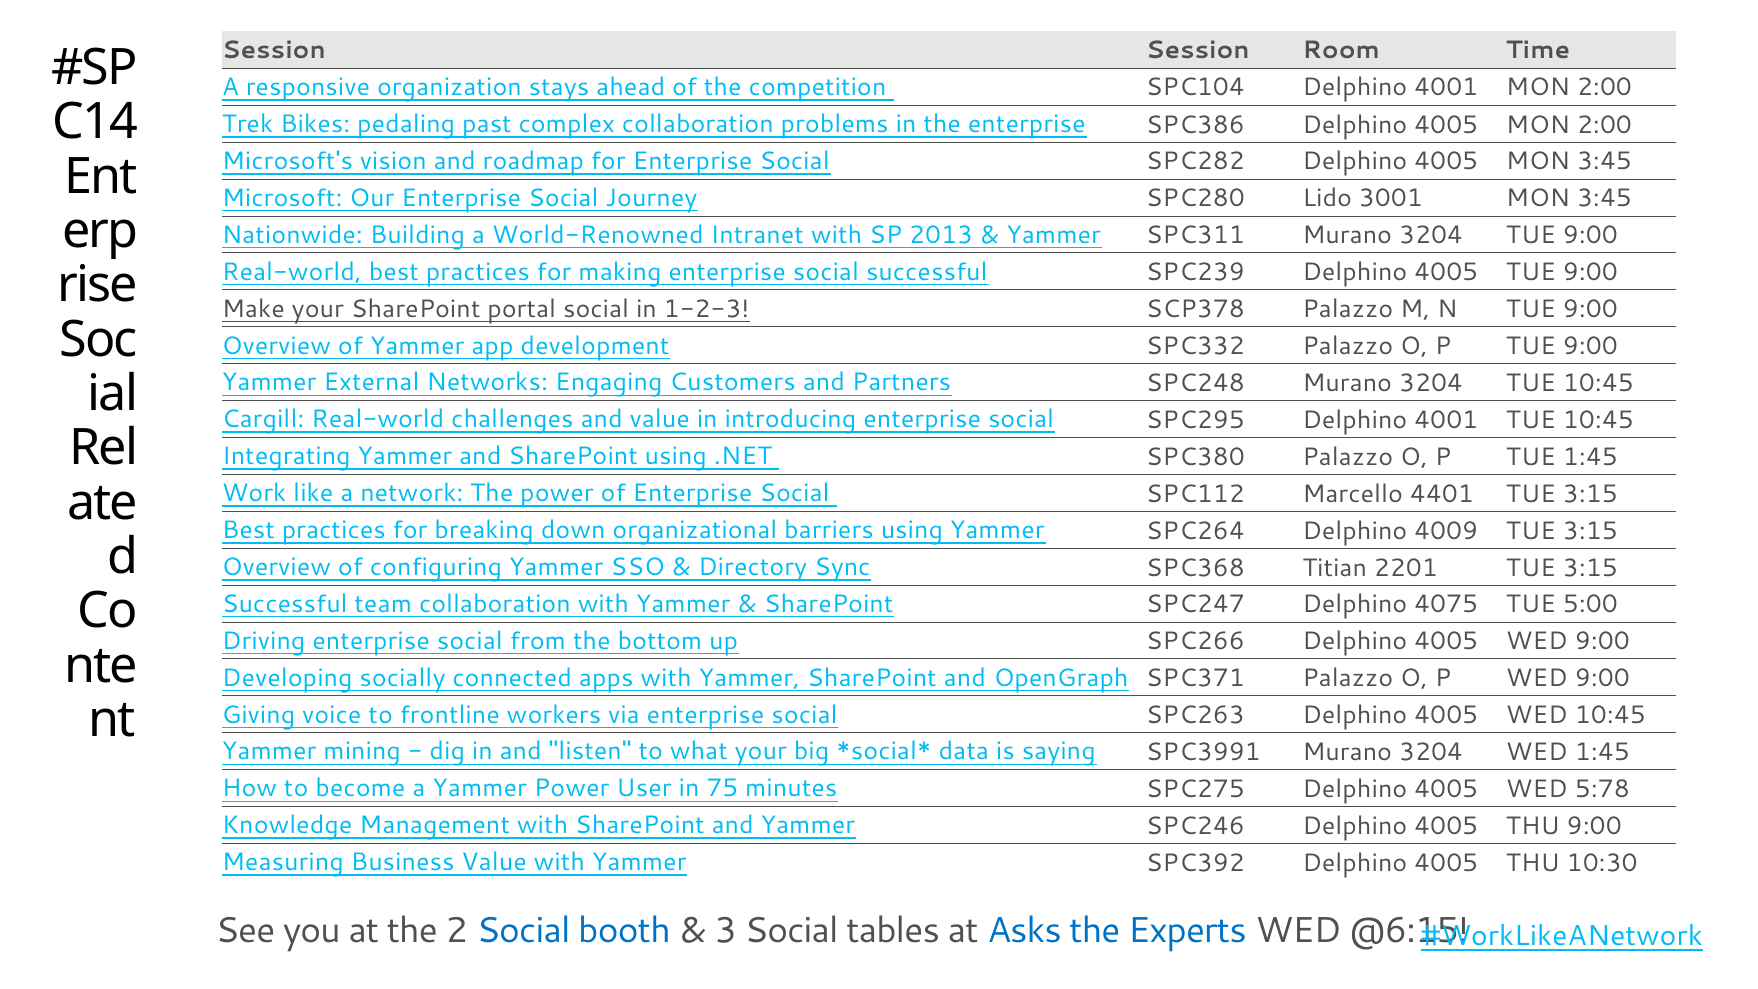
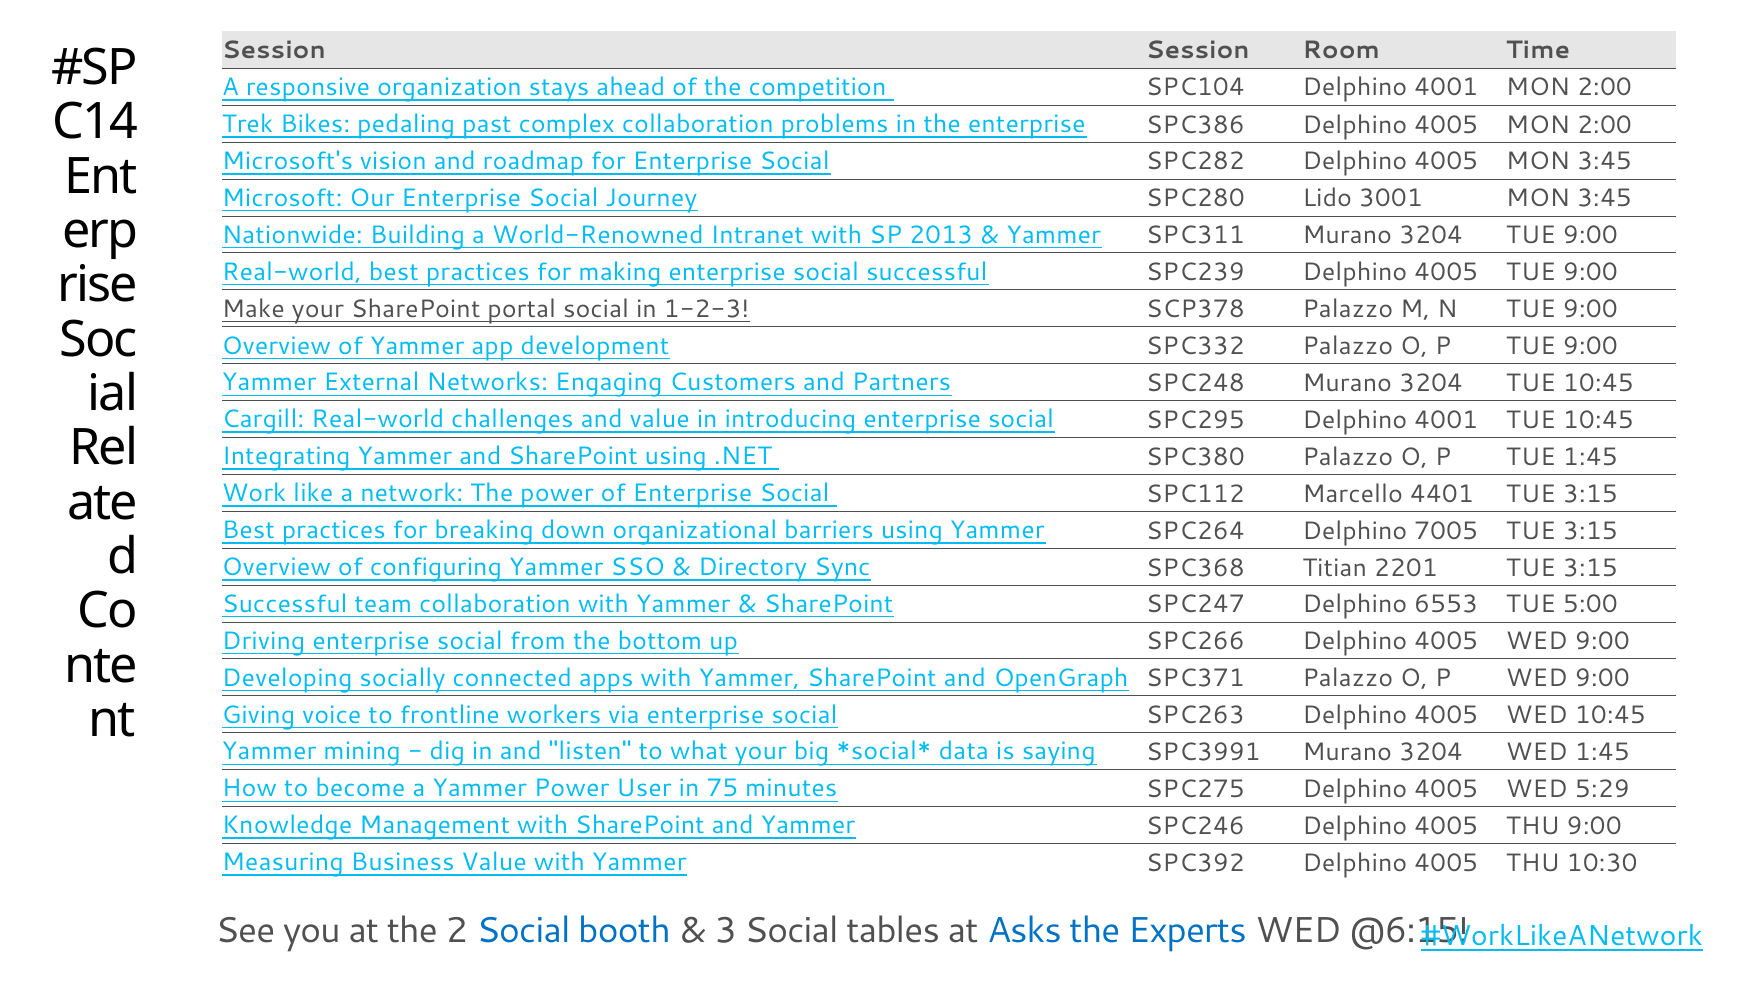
4009: 4009 -> 7005
4075: 4075 -> 6553
5:78: 5:78 -> 5:29
